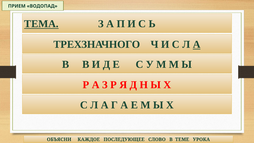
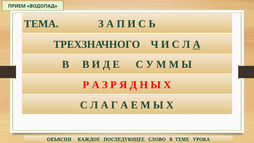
ТЕМА underline: present -> none
